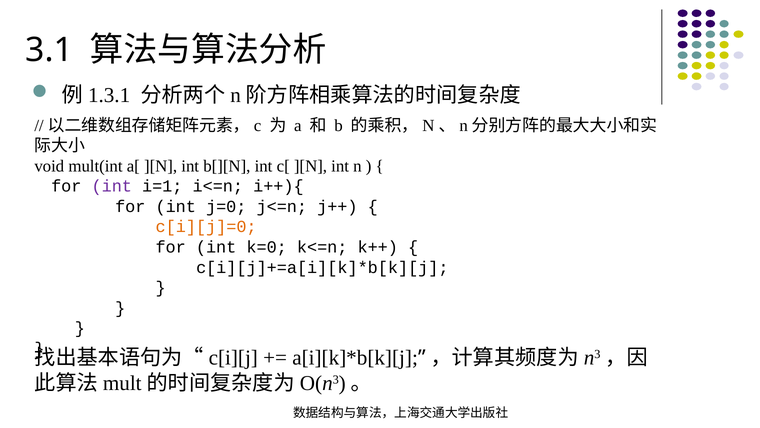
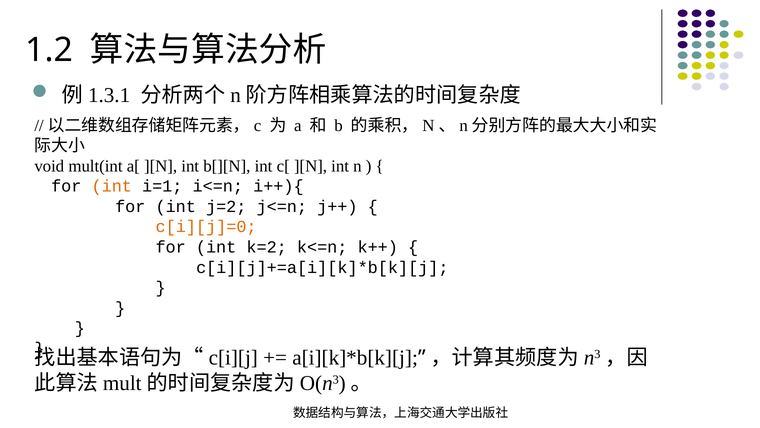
3.1: 3.1 -> 1.2
int at (112, 186) colour: purple -> orange
j=0: j=0 -> j=2
k=0: k=0 -> k=2
